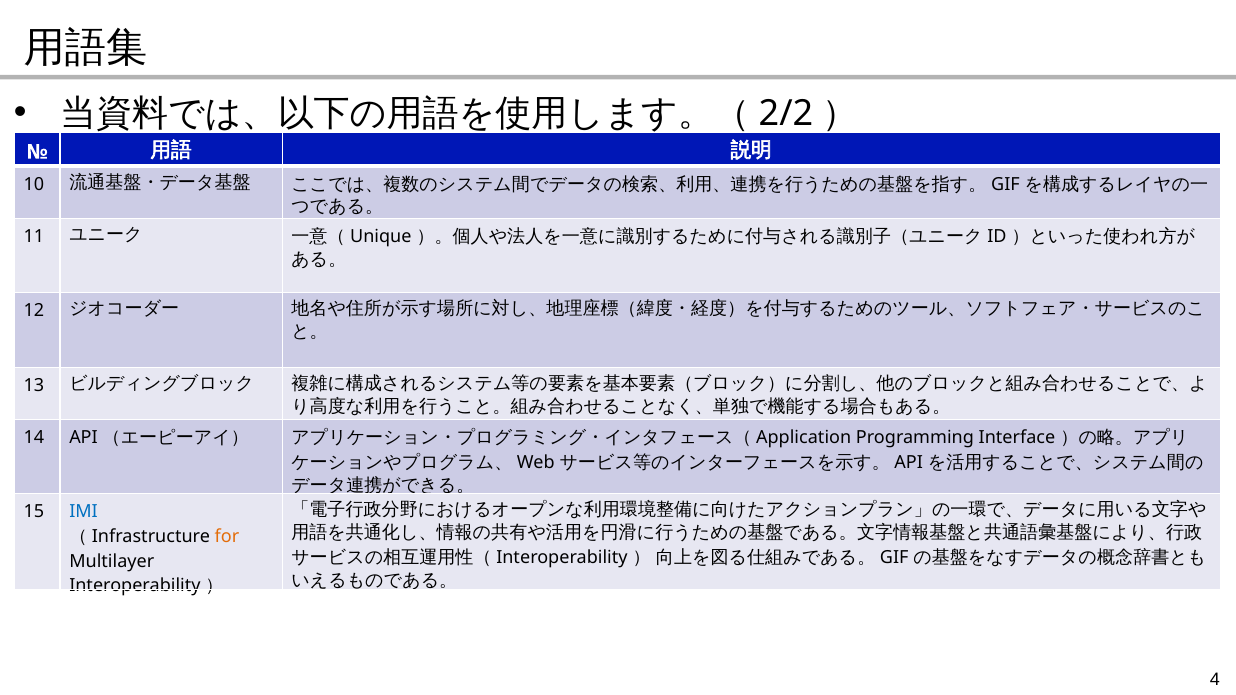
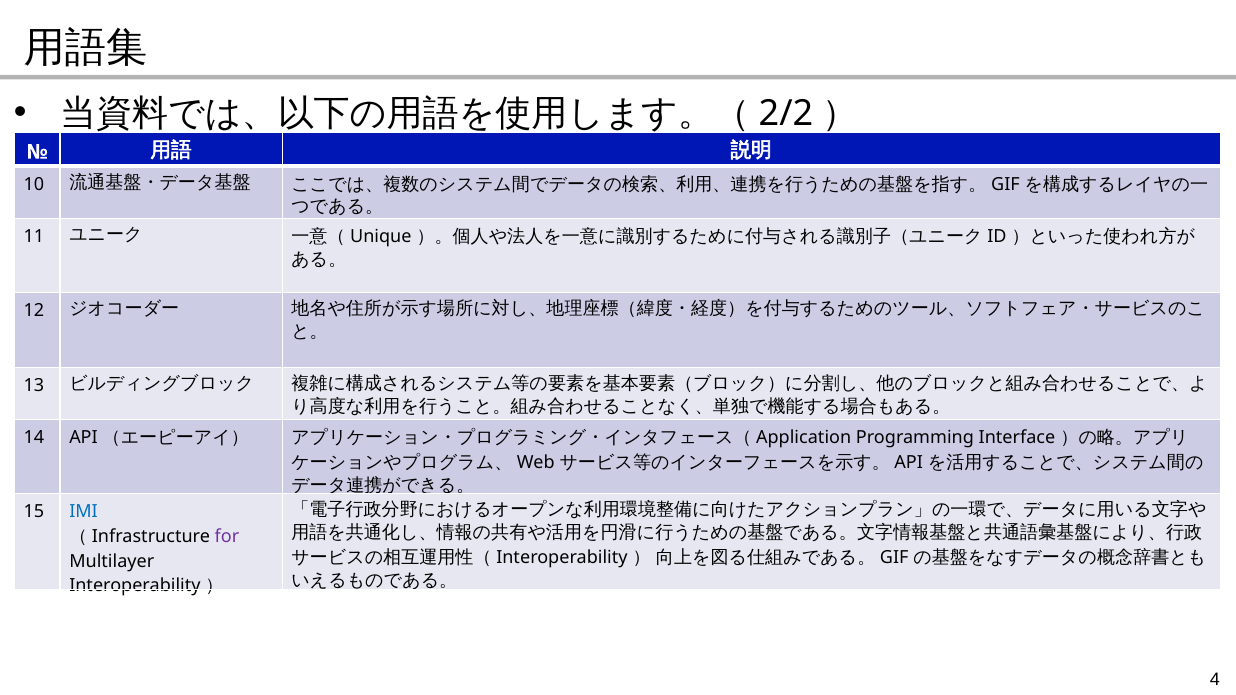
for colour: orange -> purple
